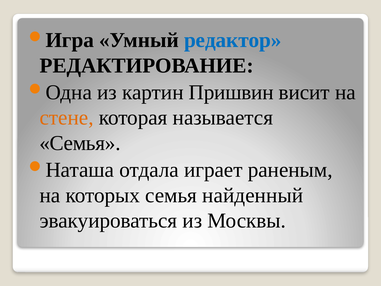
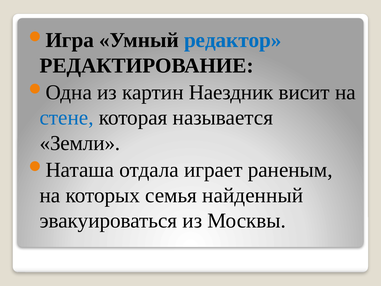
Пришвин: Пришвин -> Наездник
стене colour: orange -> blue
Семья at (80, 143): Семья -> Земли
